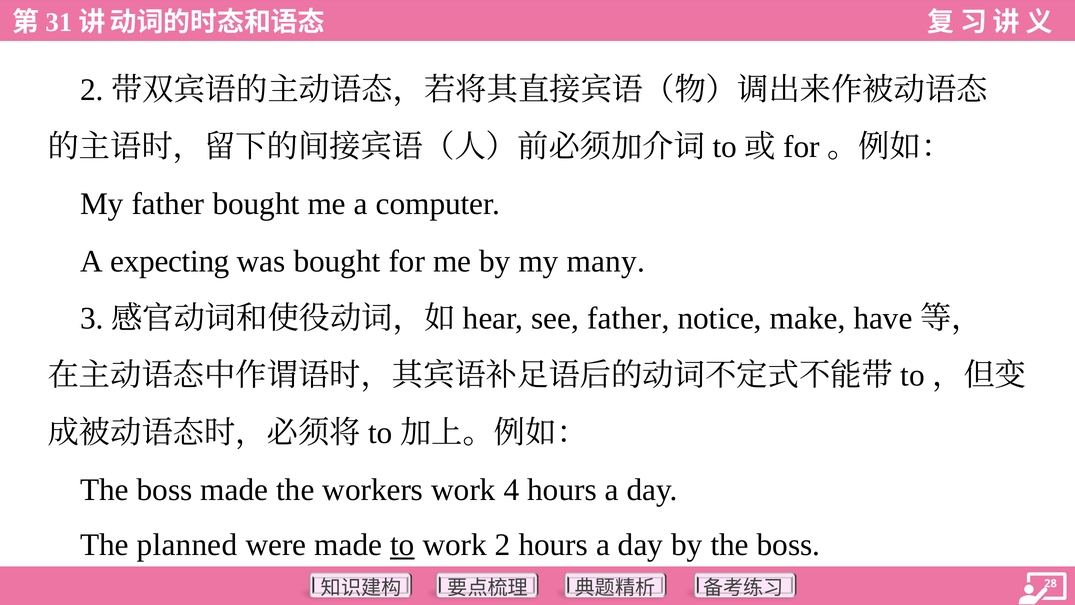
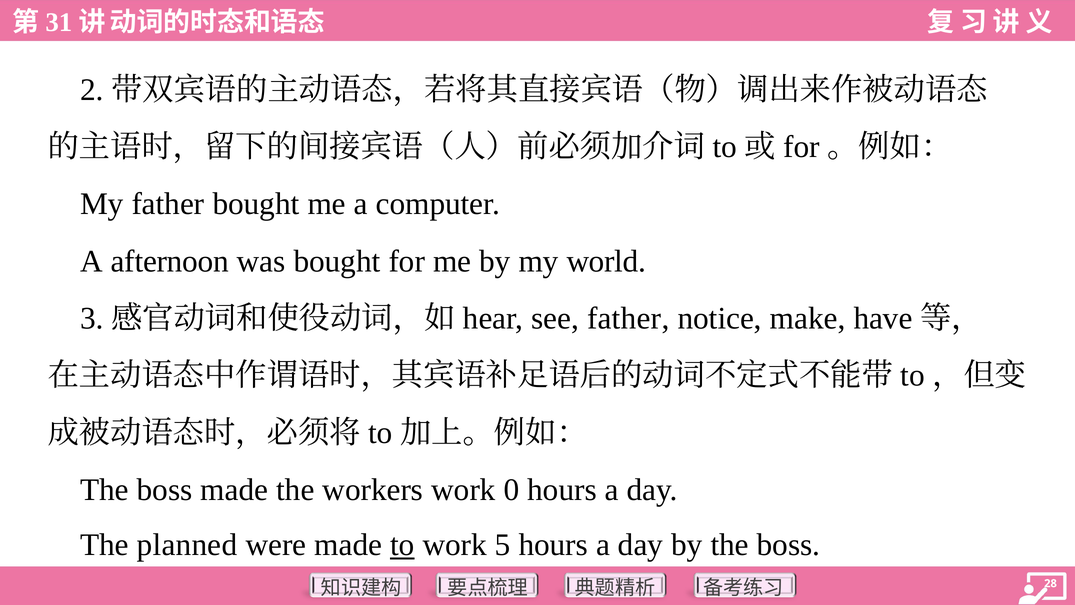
expecting: expecting -> afternoon
many: many -> world
4: 4 -> 0
2: 2 -> 5
